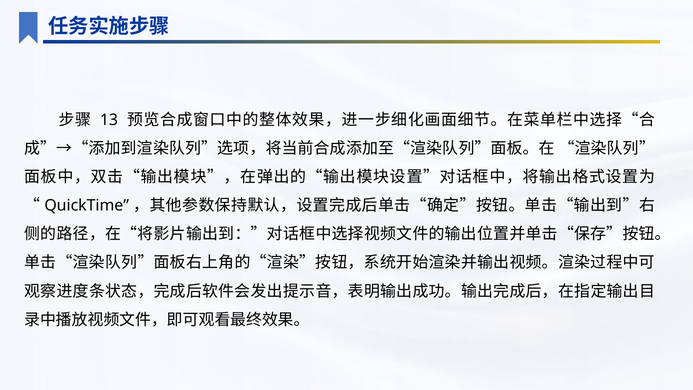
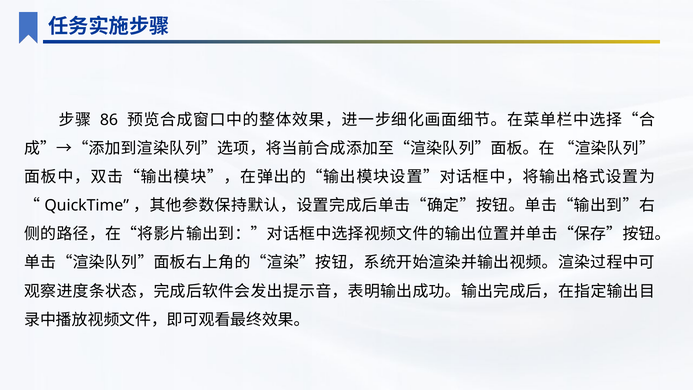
13: 13 -> 86
